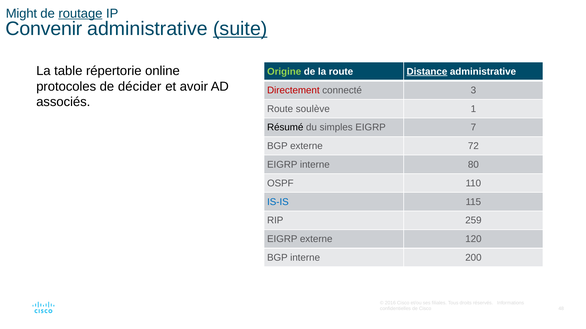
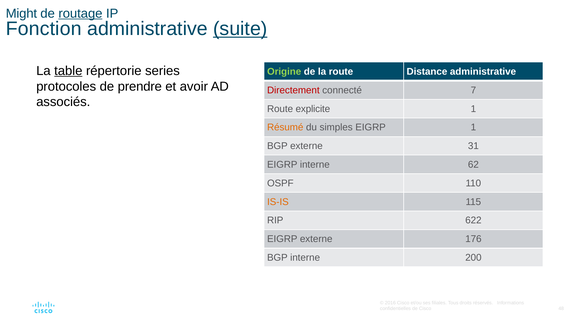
Convenir: Convenir -> Fonction
table underline: none -> present
online: online -> series
Distance underline: present -> none
décider: décider -> prendre
3: 3 -> 7
soulève: soulève -> explicite
Résumé colour: black -> orange
EIGRP 7: 7 -> 1
72: 72 -> 31
80: 80 -> 62
IS-IS colour: blue -> orange
259: 259 -> 622
120: 120 -> 176
